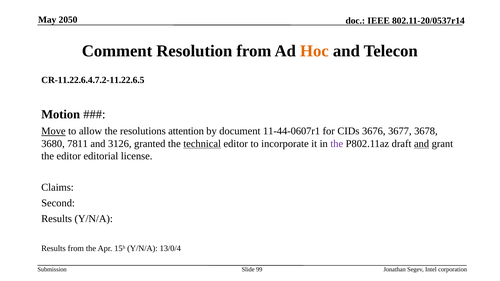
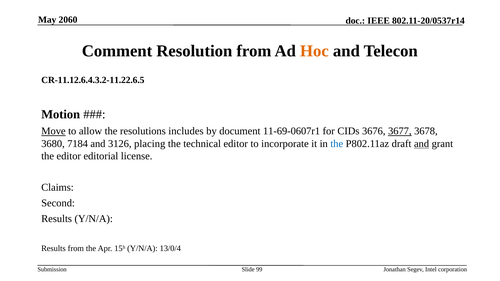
2050: 2050 -> 2060
CR-11.22.6.4.7.2-11.22.6.5: CR-11.22.6.4.7.2-11.22.6.5 -> CR-11.12.6.4.3.2-11.22.6.5
attention: attention -> includes
11-44-0607r1: 11-44-0607r1 -> 11-69-0607r1
3677 underline: none -> present
7811: 7811 -> 7184
granted: granted -> placing
technical underline: present -> none
the at (337, 144) colour: purple -> blue
